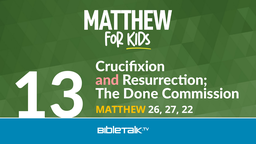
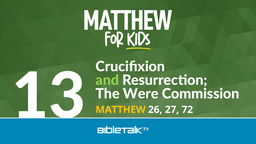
and colour: pink -> light green
Done: Done -> Were
22: 22 -> 72
